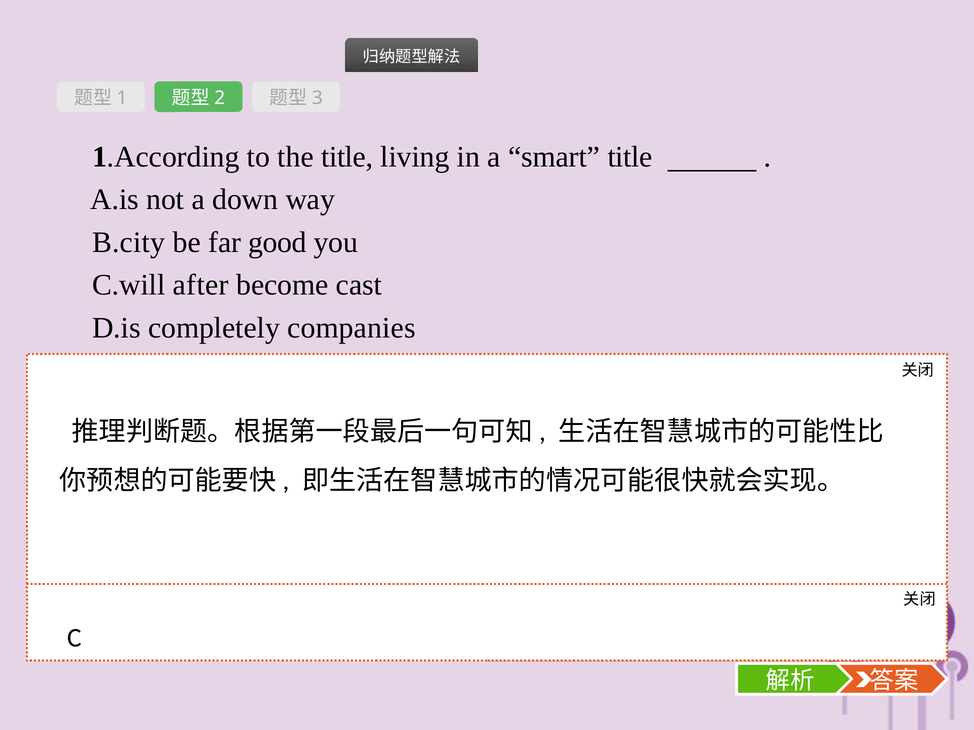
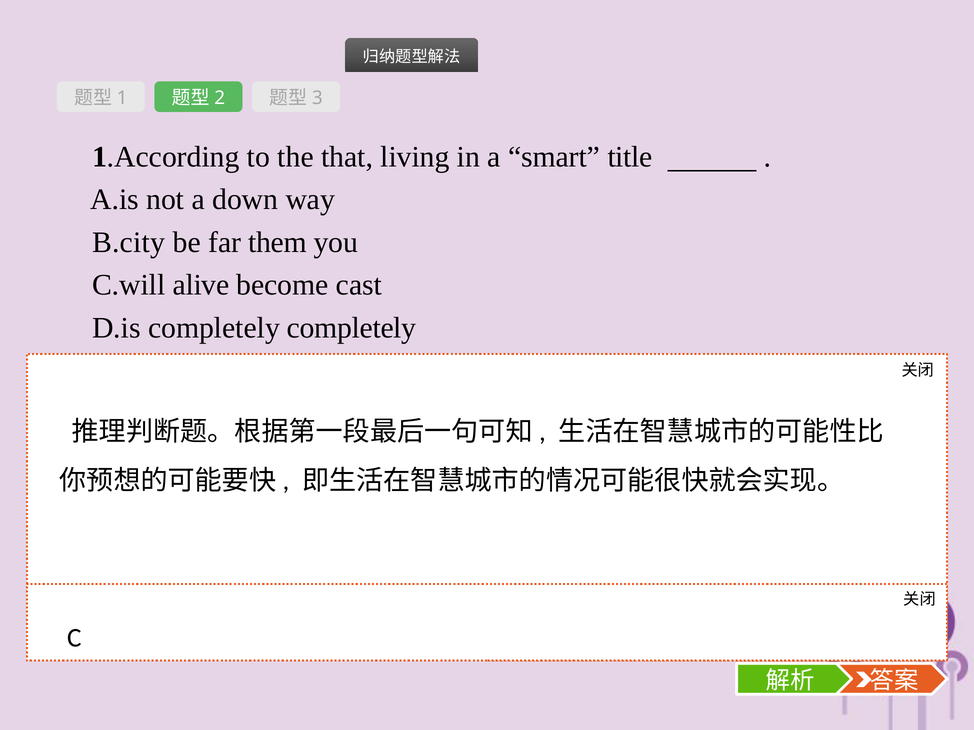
the title: title -> that
good: good -> them
after: after -> alive
completely companies: companies -> completely
